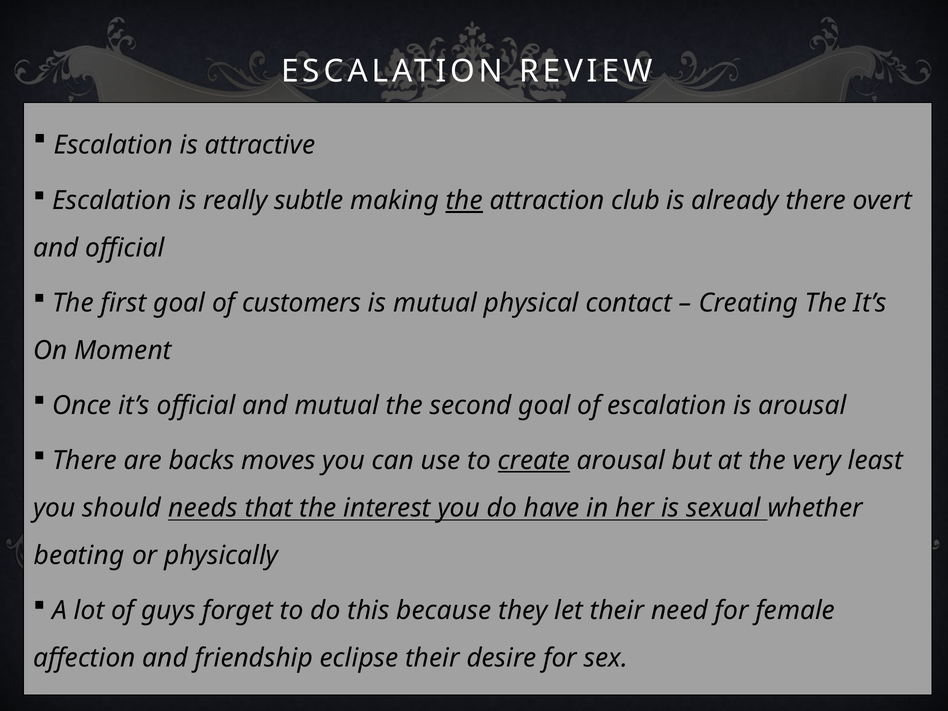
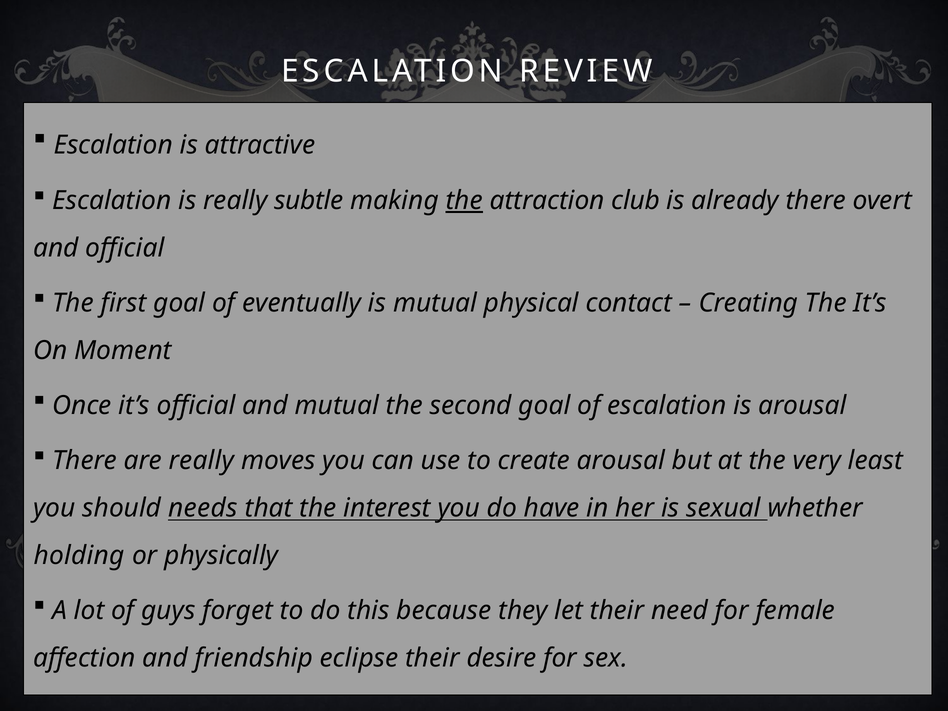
customers: customers -> eventually
are backs: backs -> really
create underline: present -> none
beating: beating -> holding
